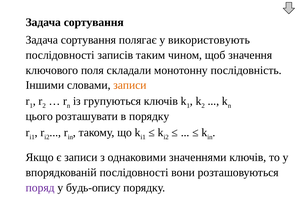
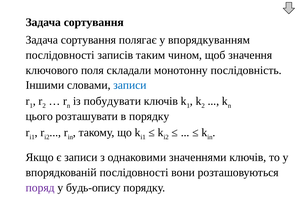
використовують: використовують -> впорядкуванням
записи at (130, 85) colour: orange -> blue
групуються: групуються -> побудувати
